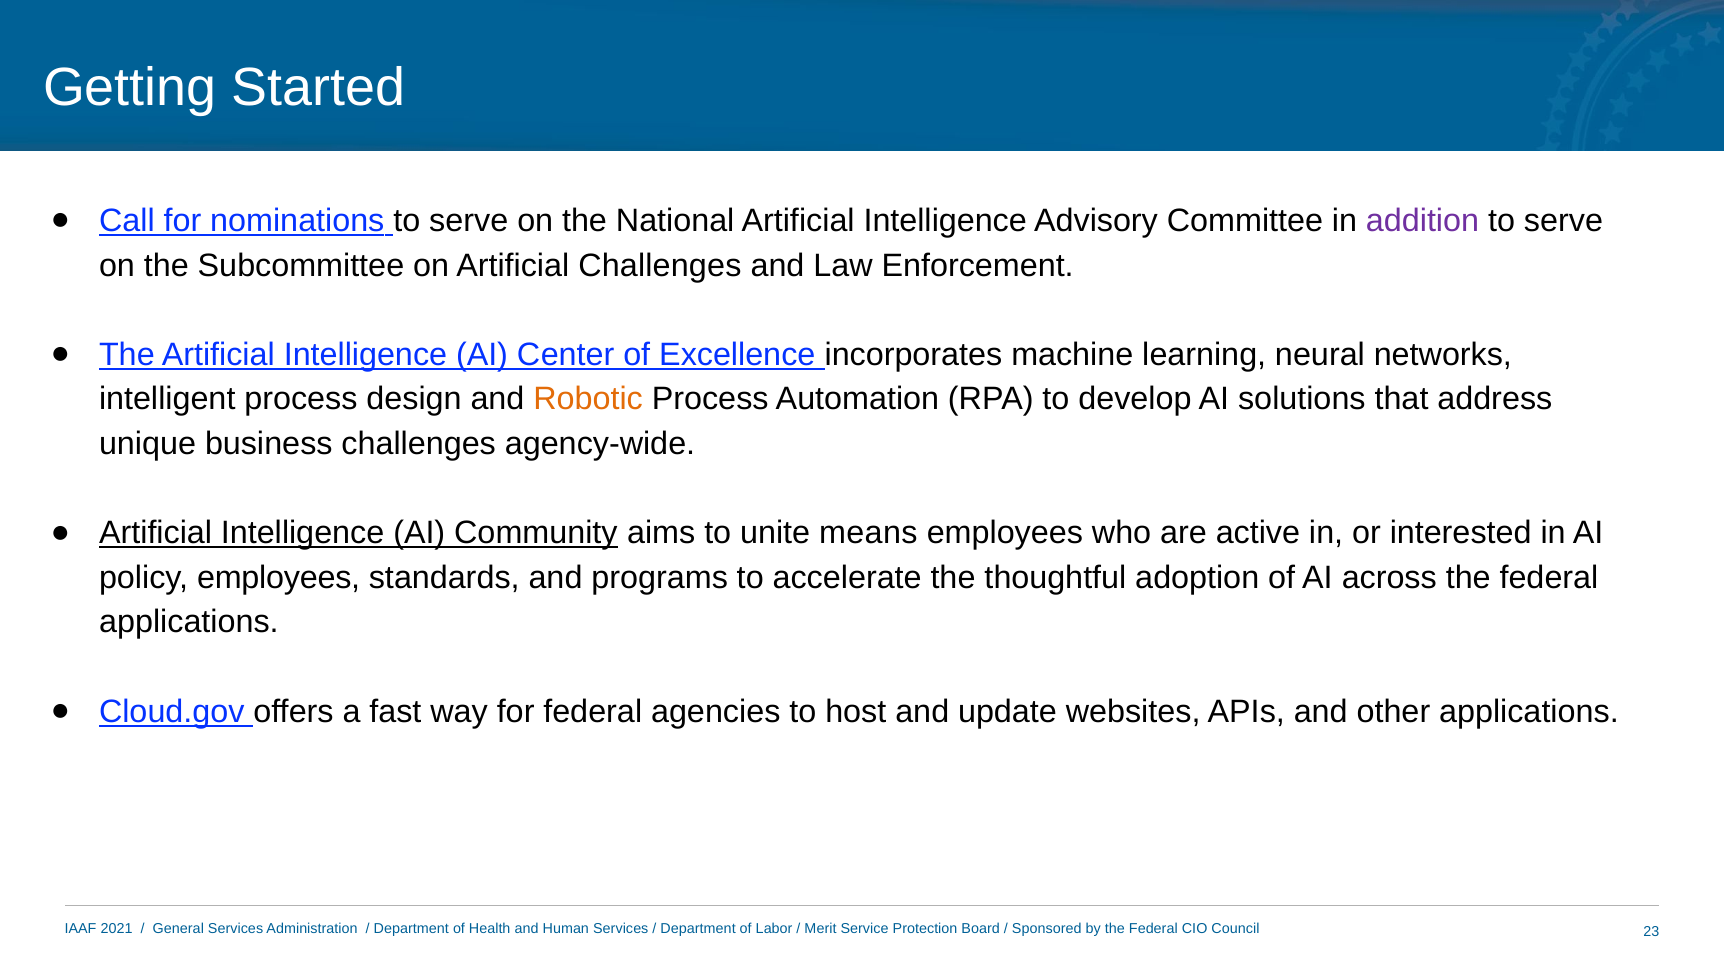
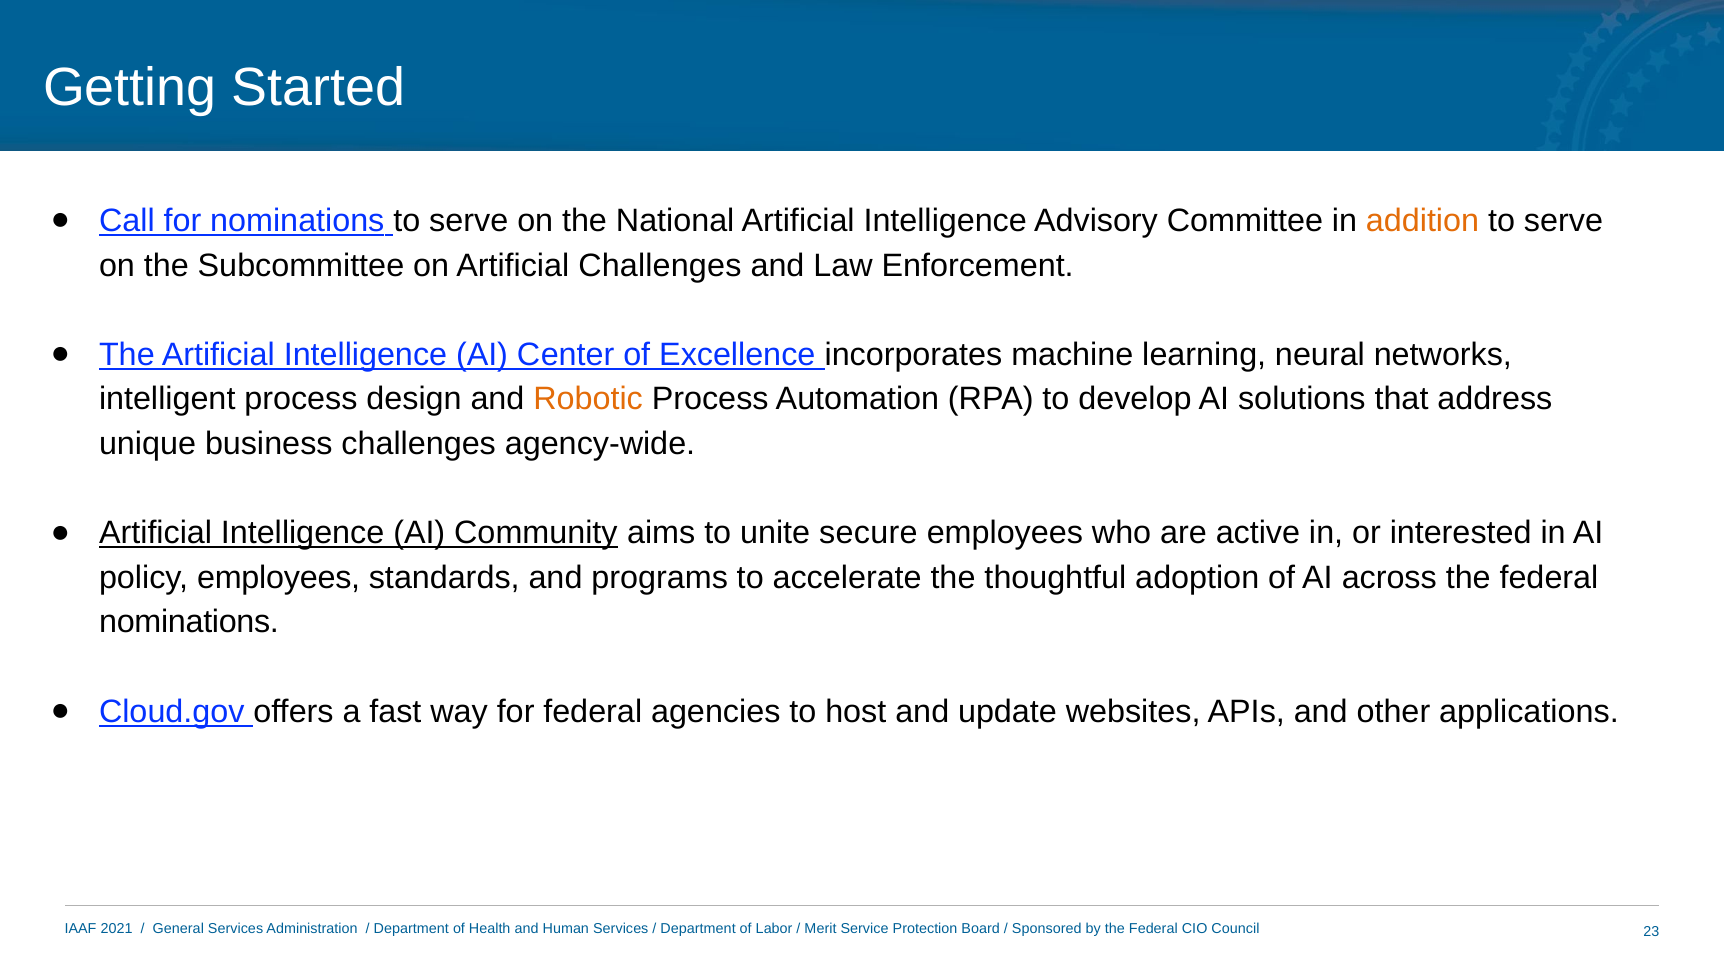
addition colour: purple -> orange
means: means -> secure
applications at (189, 622): applications -> nominations
